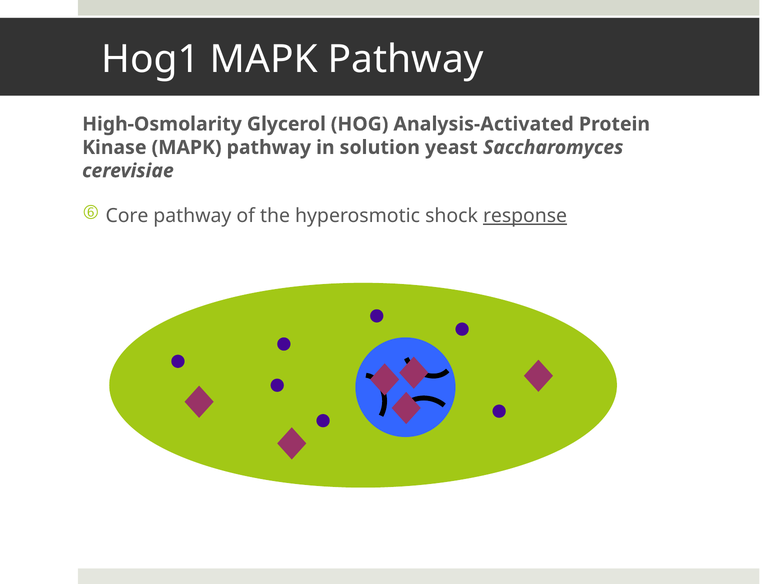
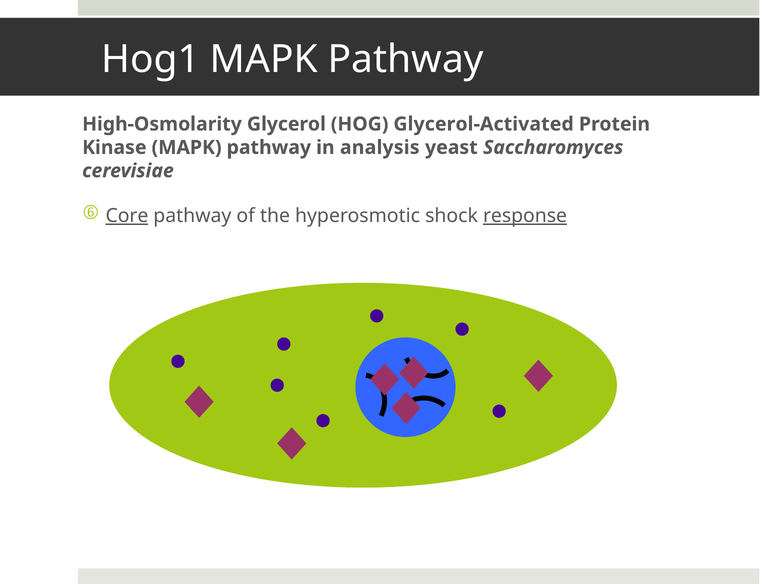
Analysis-Activated: Analysis-Activated -> Glycerol-Activated
solution: solution -> analysis
Core underline: none -> present
